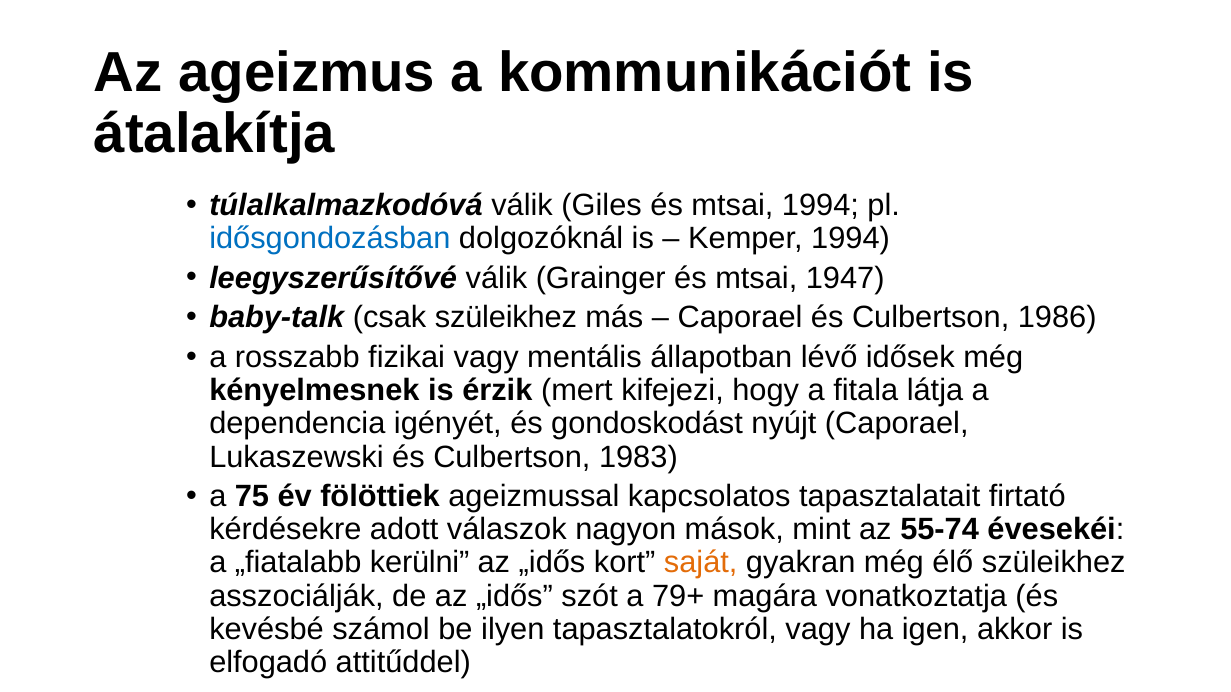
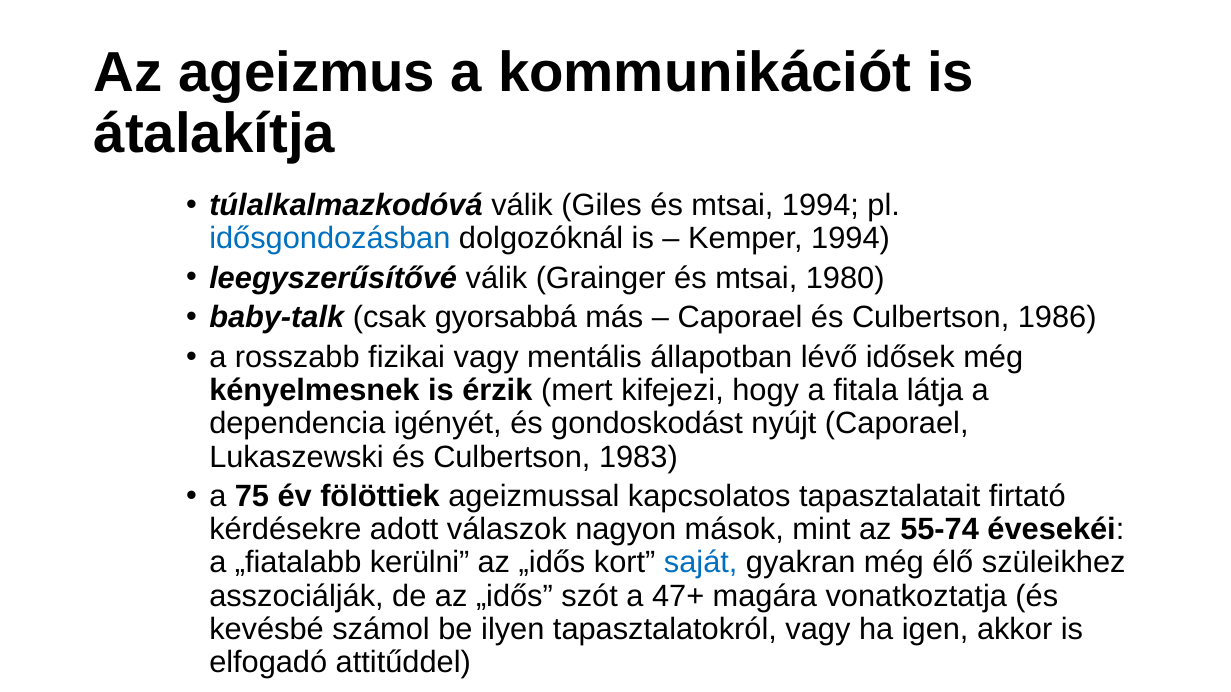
1947: 1947 -> 1980
csak szüleikhez: szüleikhez -> gyorsabbá
saját colour: orange -> blue
79+: 79+ -> 47+
